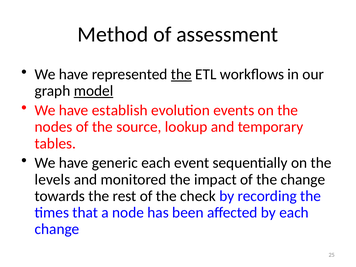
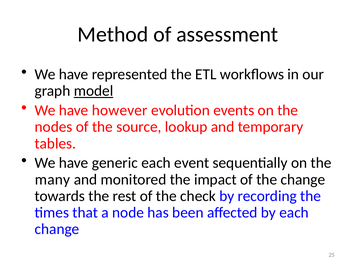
the at (181, 74) underline: present -> none
establish: establish -> however
levels: levels -> many
